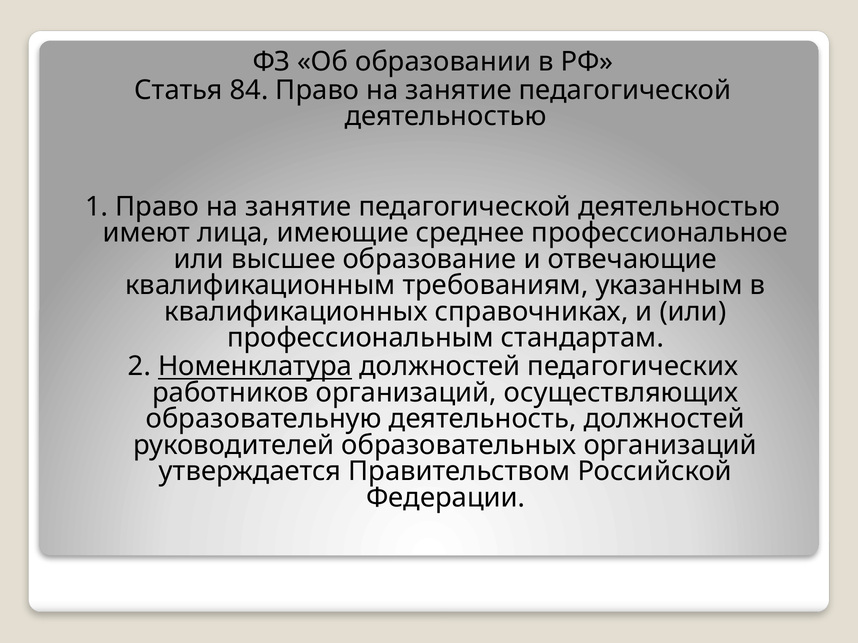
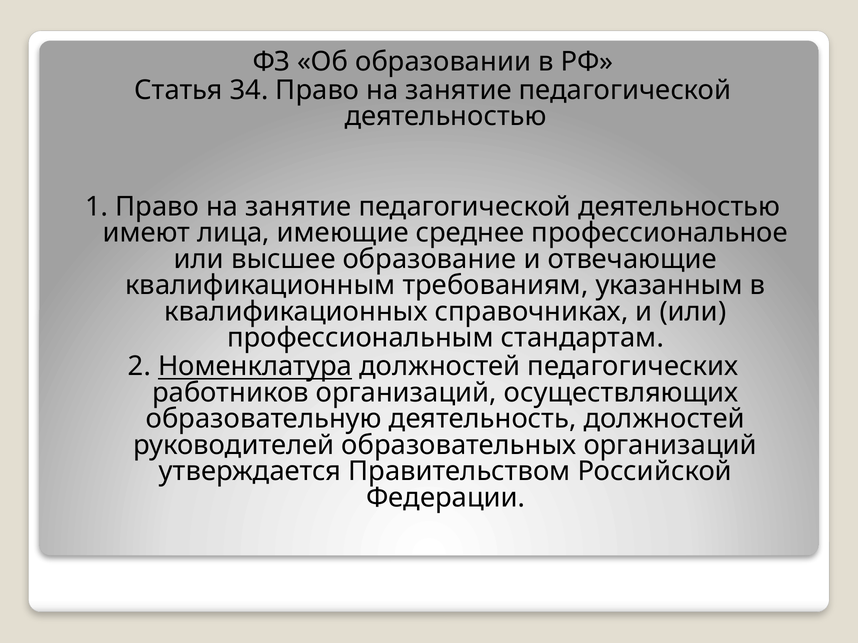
84: 84 -> 34
